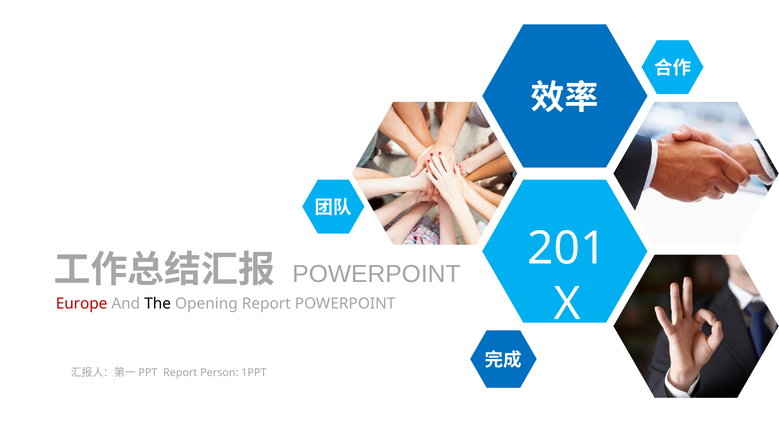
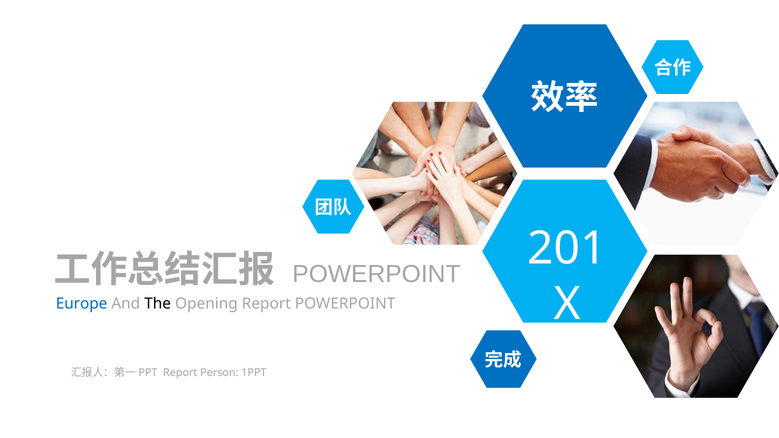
Europe colour: red -> blue
